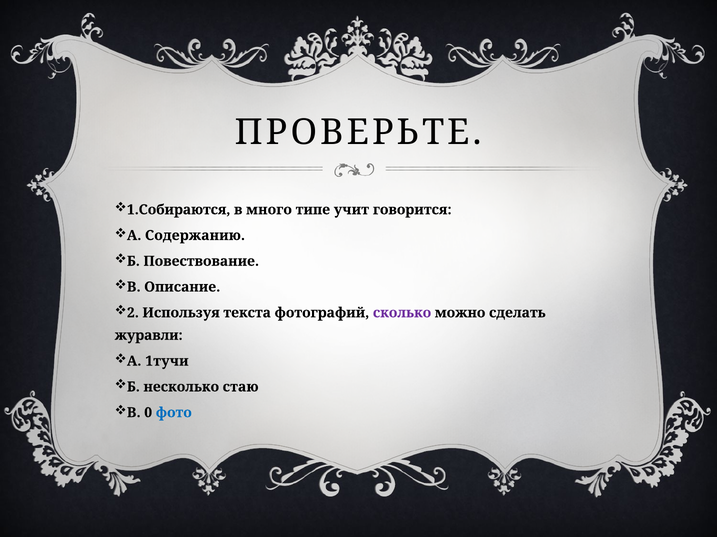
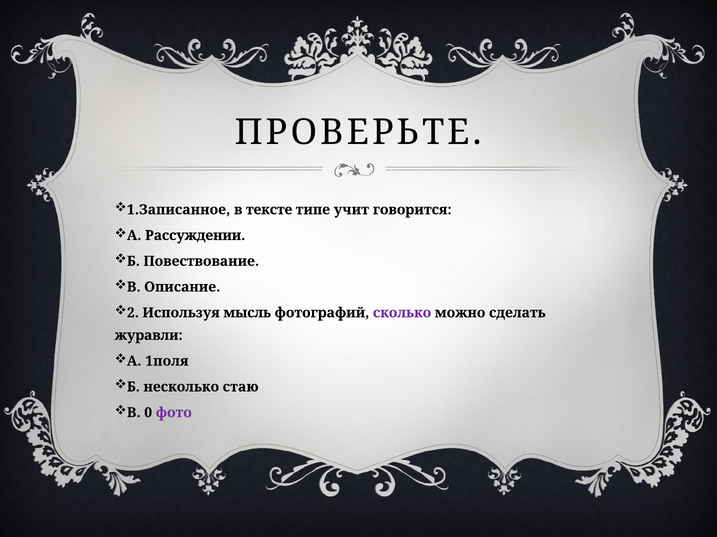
1.Собираются: 1.Собираются -> 1.Записанное
много: много -> тексте
Содержанию: Содержанию -> Рассуждении
текста: текста -> мысль
1тучи: 1тучи -> 1поля
фото colour: blue -> purple
